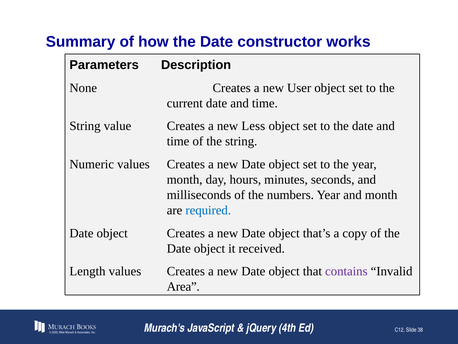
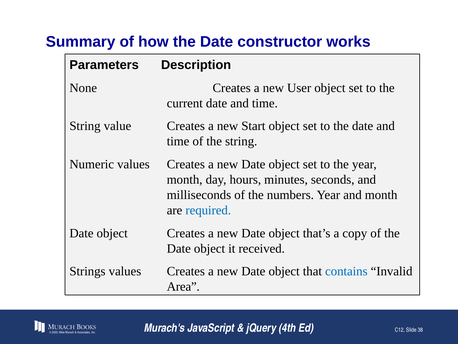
Less: Less -> Start
Length: Length -> Strings
contains colour: purple -> blue
